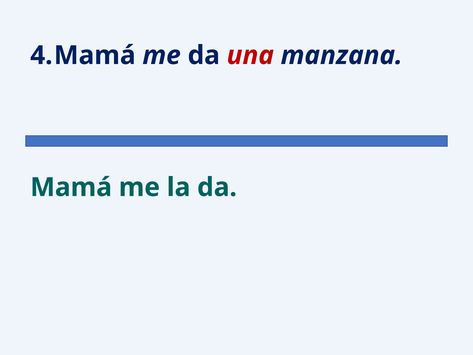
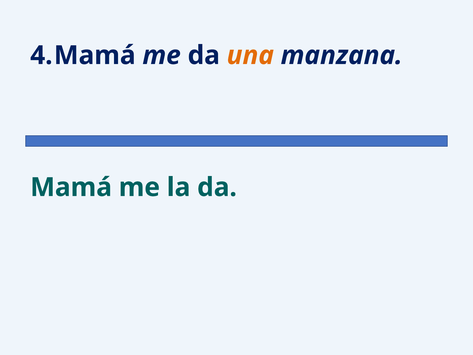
una colour: red -> orange
